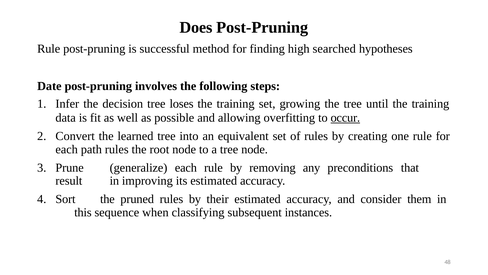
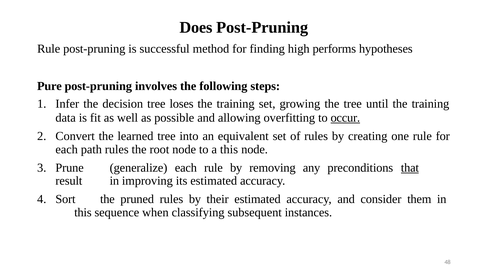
searched: searched -> performs
Date: Date -> Pure
a tree: tree -> this
that underline: none -> present
